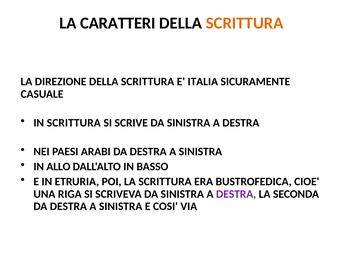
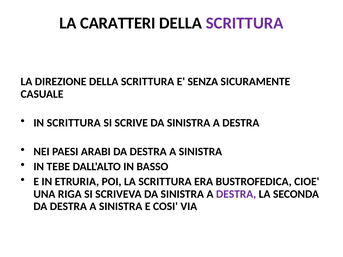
SCRITTURA at (245, 23) colour: orange -> purple
ITALIA: ITALIA -> SENZA
ALLO: ALLO -> TEBE
